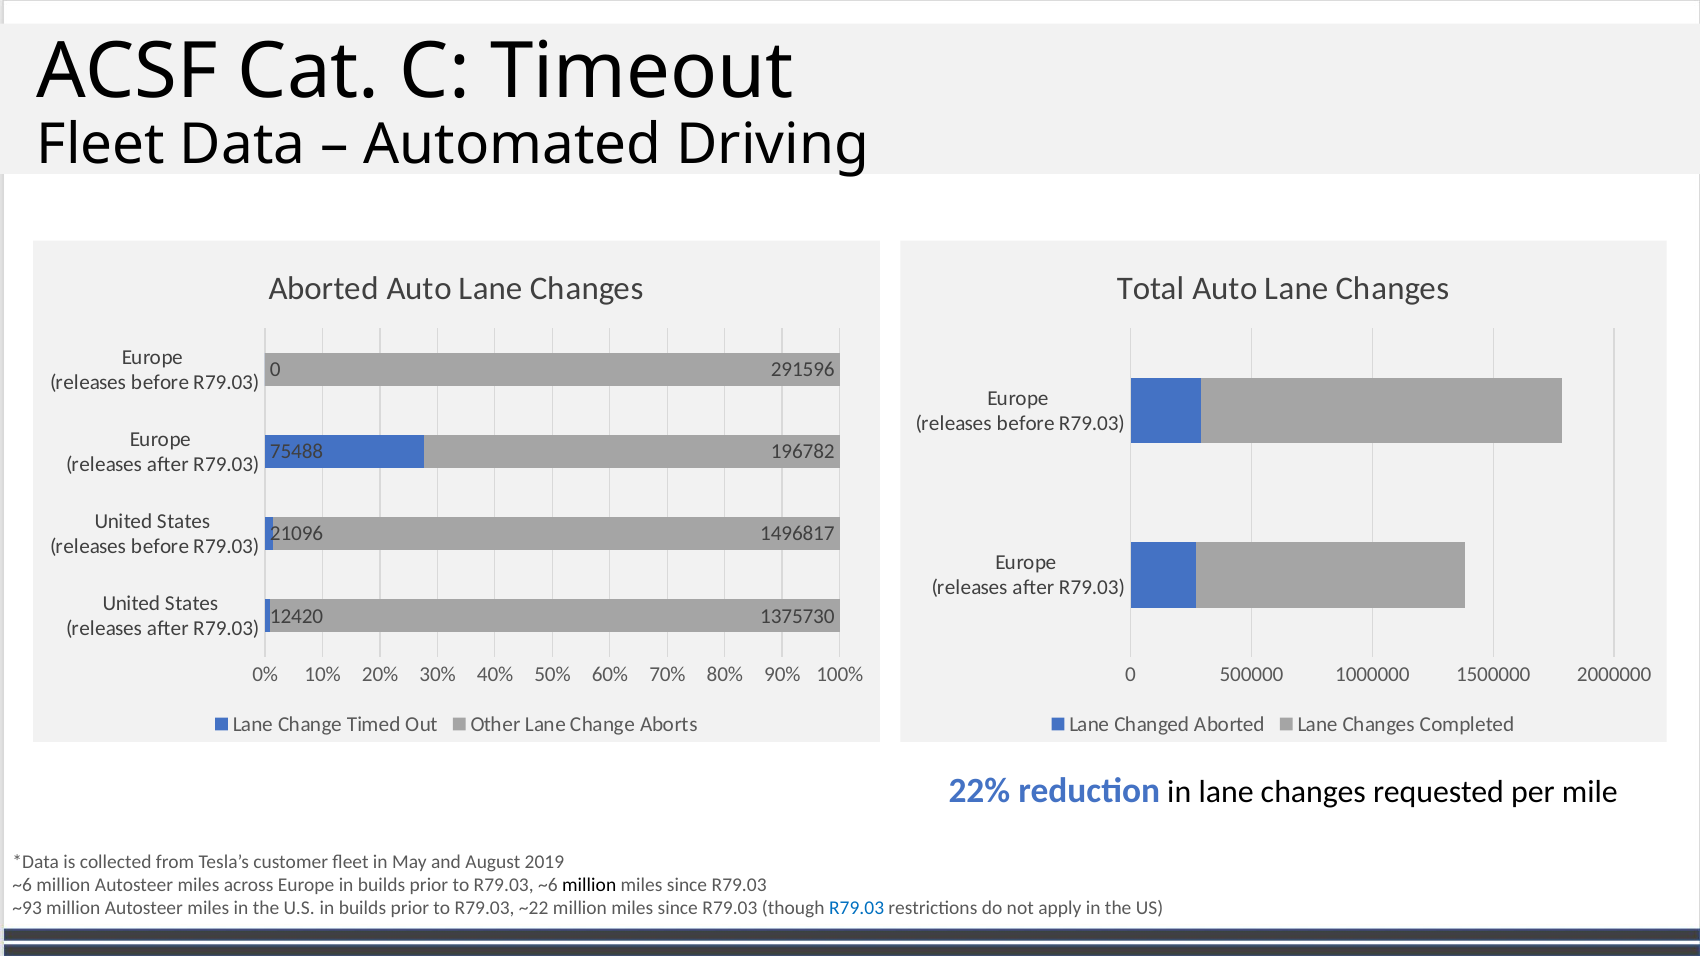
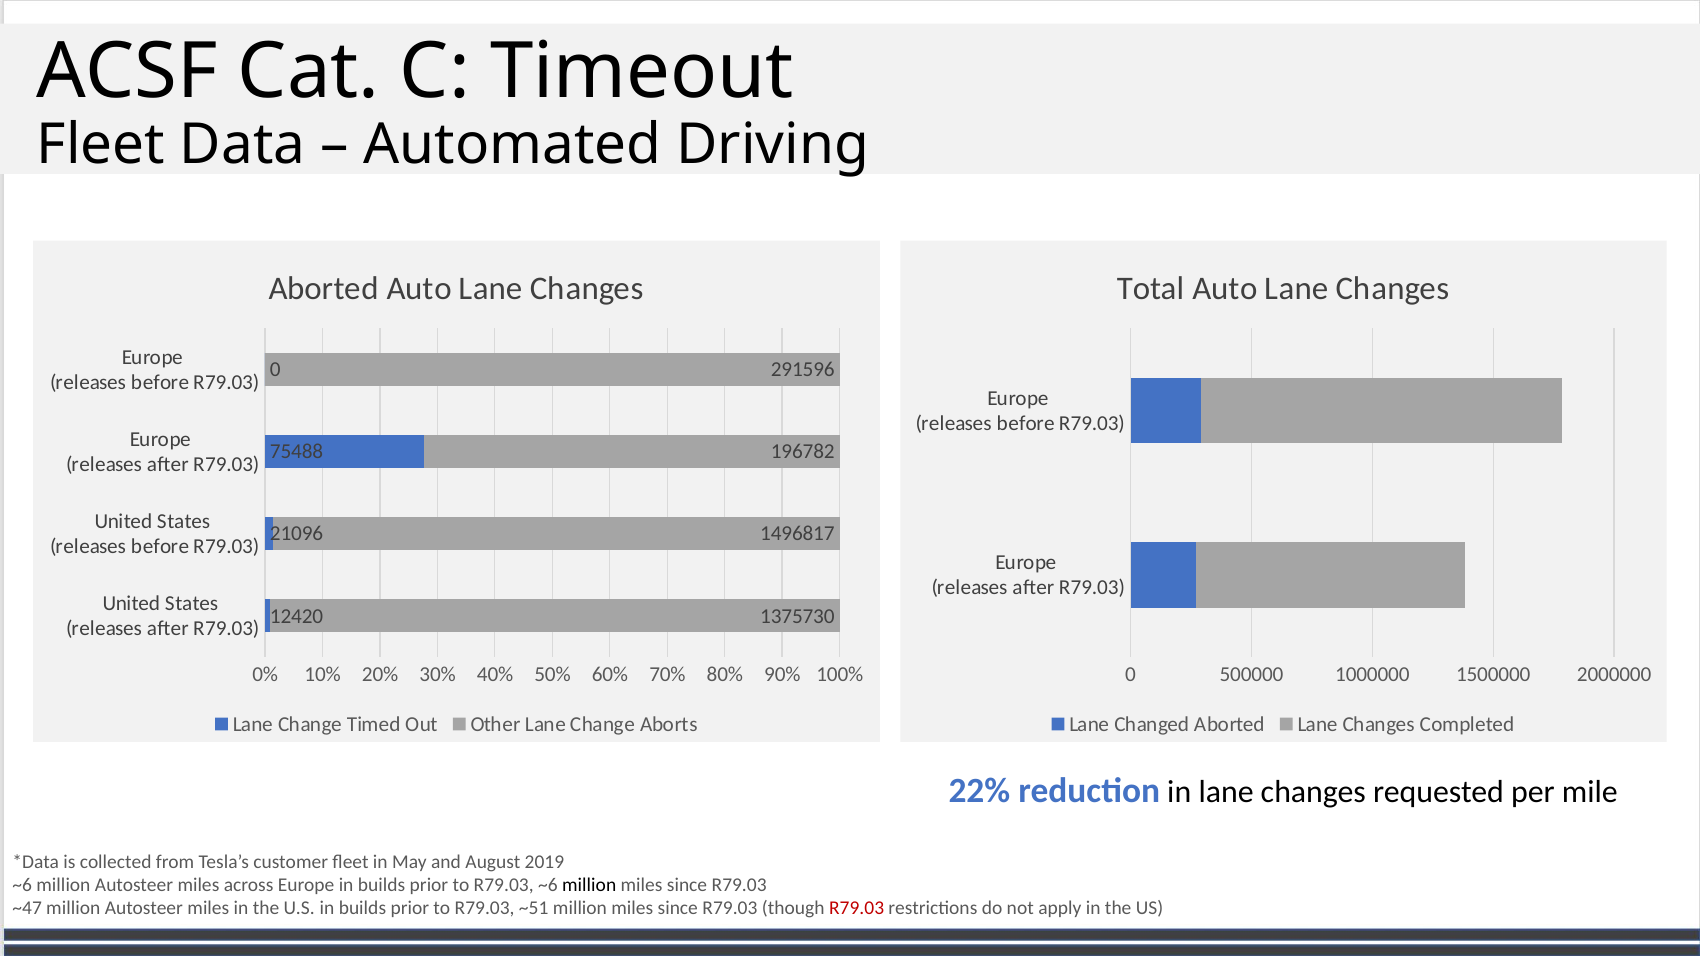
~93: ~93 -> ~47
~22: ~22 -> ~51
R79.03 at (857, 909) colour: blue -> red
